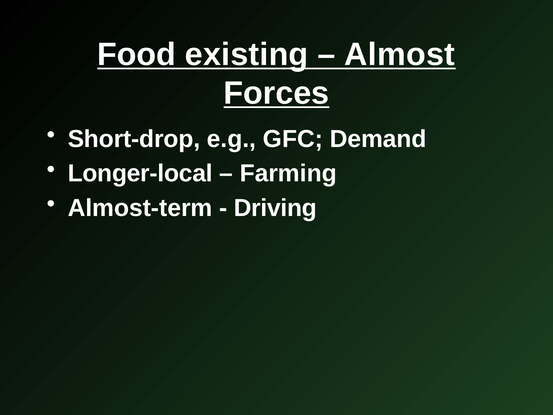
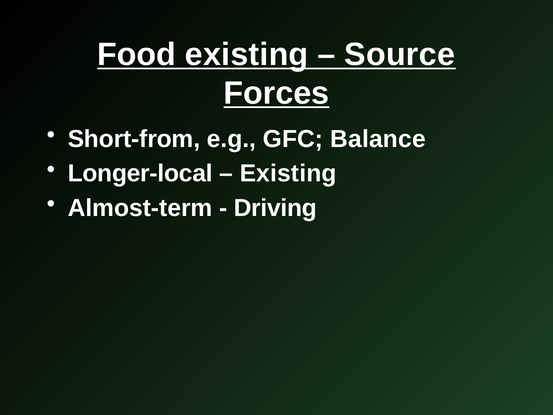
Almost: Almost -> Source
Short-drop: Short-drop -> Short-from
Demand: Demand -> Balance
Farming at (288, 173): Farming -> Existing
